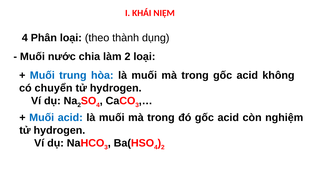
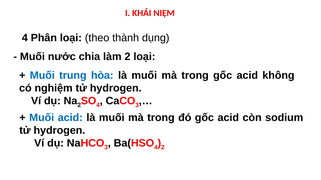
chuyển: chuyển -> nghiệm
nghiệm: nghiệm -> sodium
